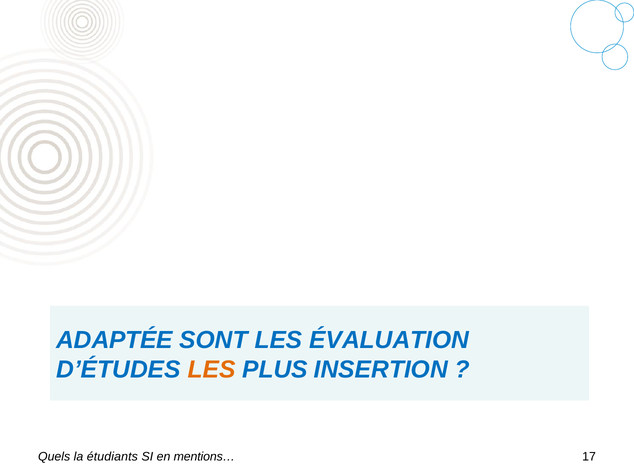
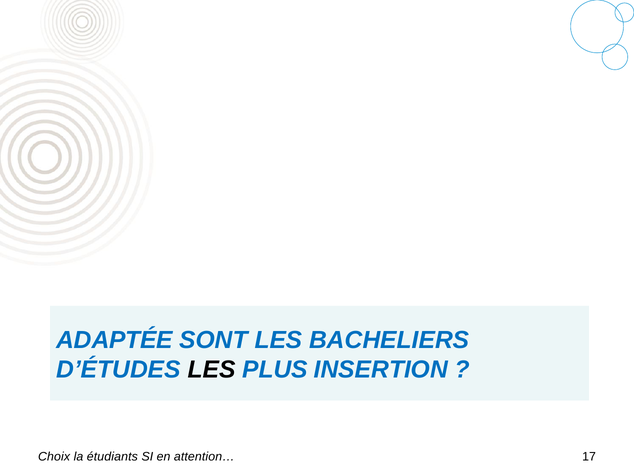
ÉVALUATION: ÉVALUATION -> BACHELIERS
LES at (212, 369) colour: orange -> black
Quels: Quels -> Choix
mentions…: mentions… -> attention…
